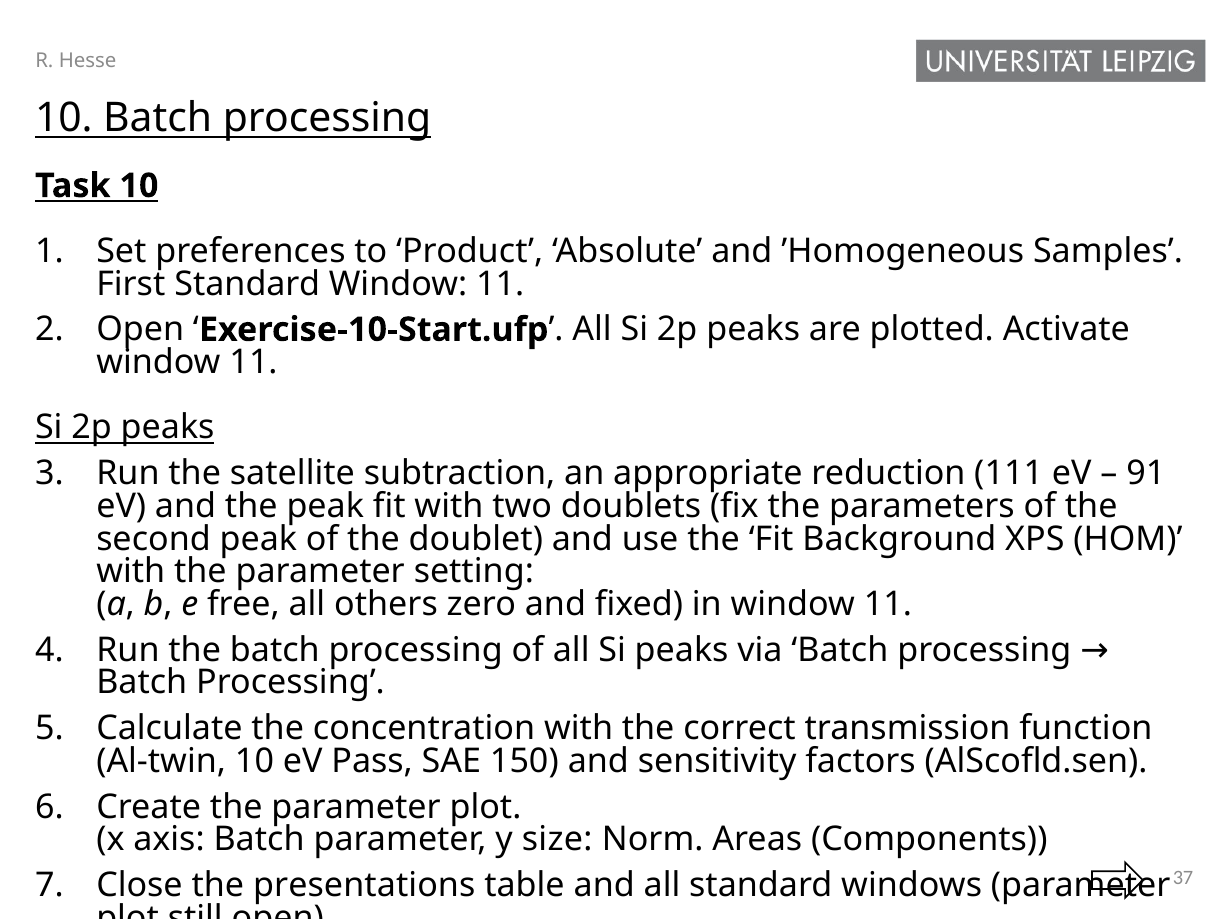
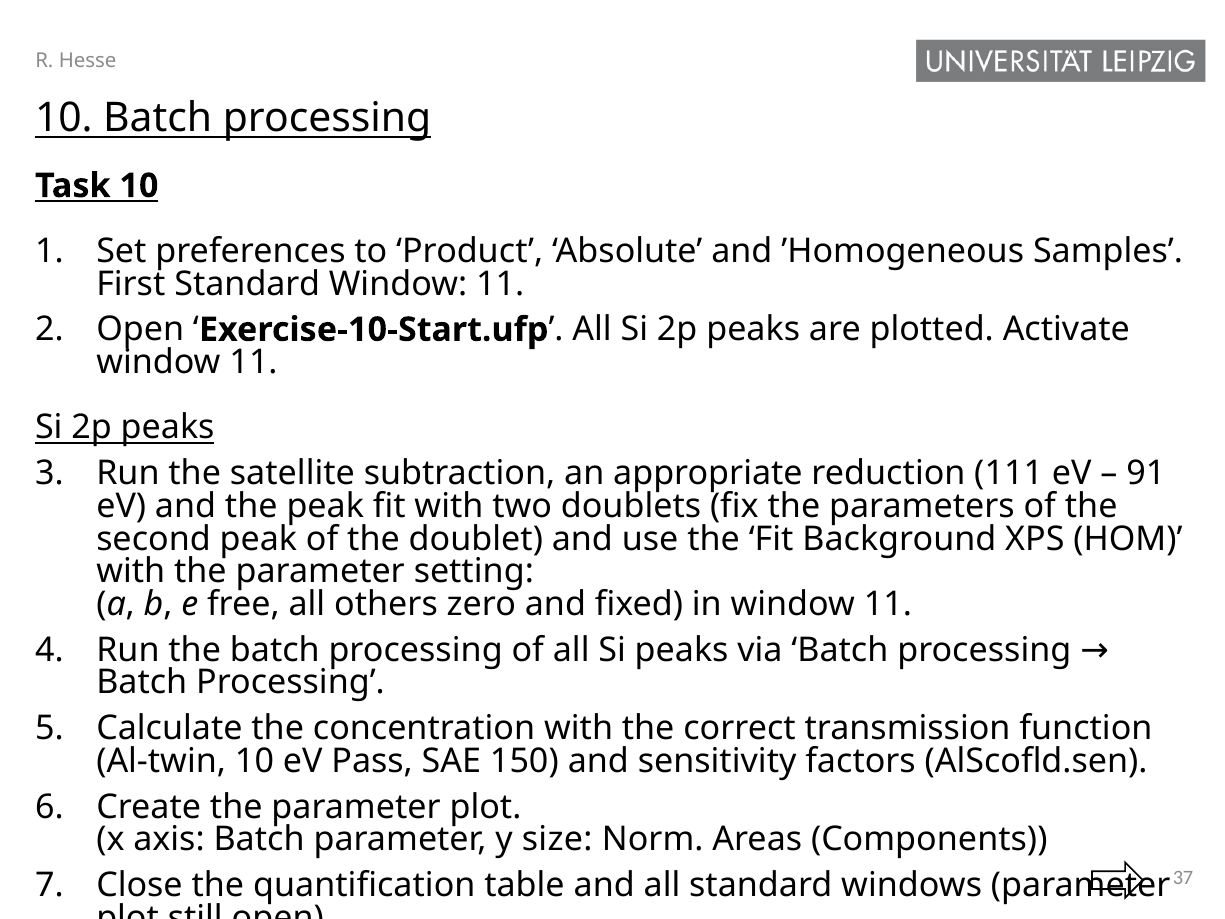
presentations: presentations -> quantification
